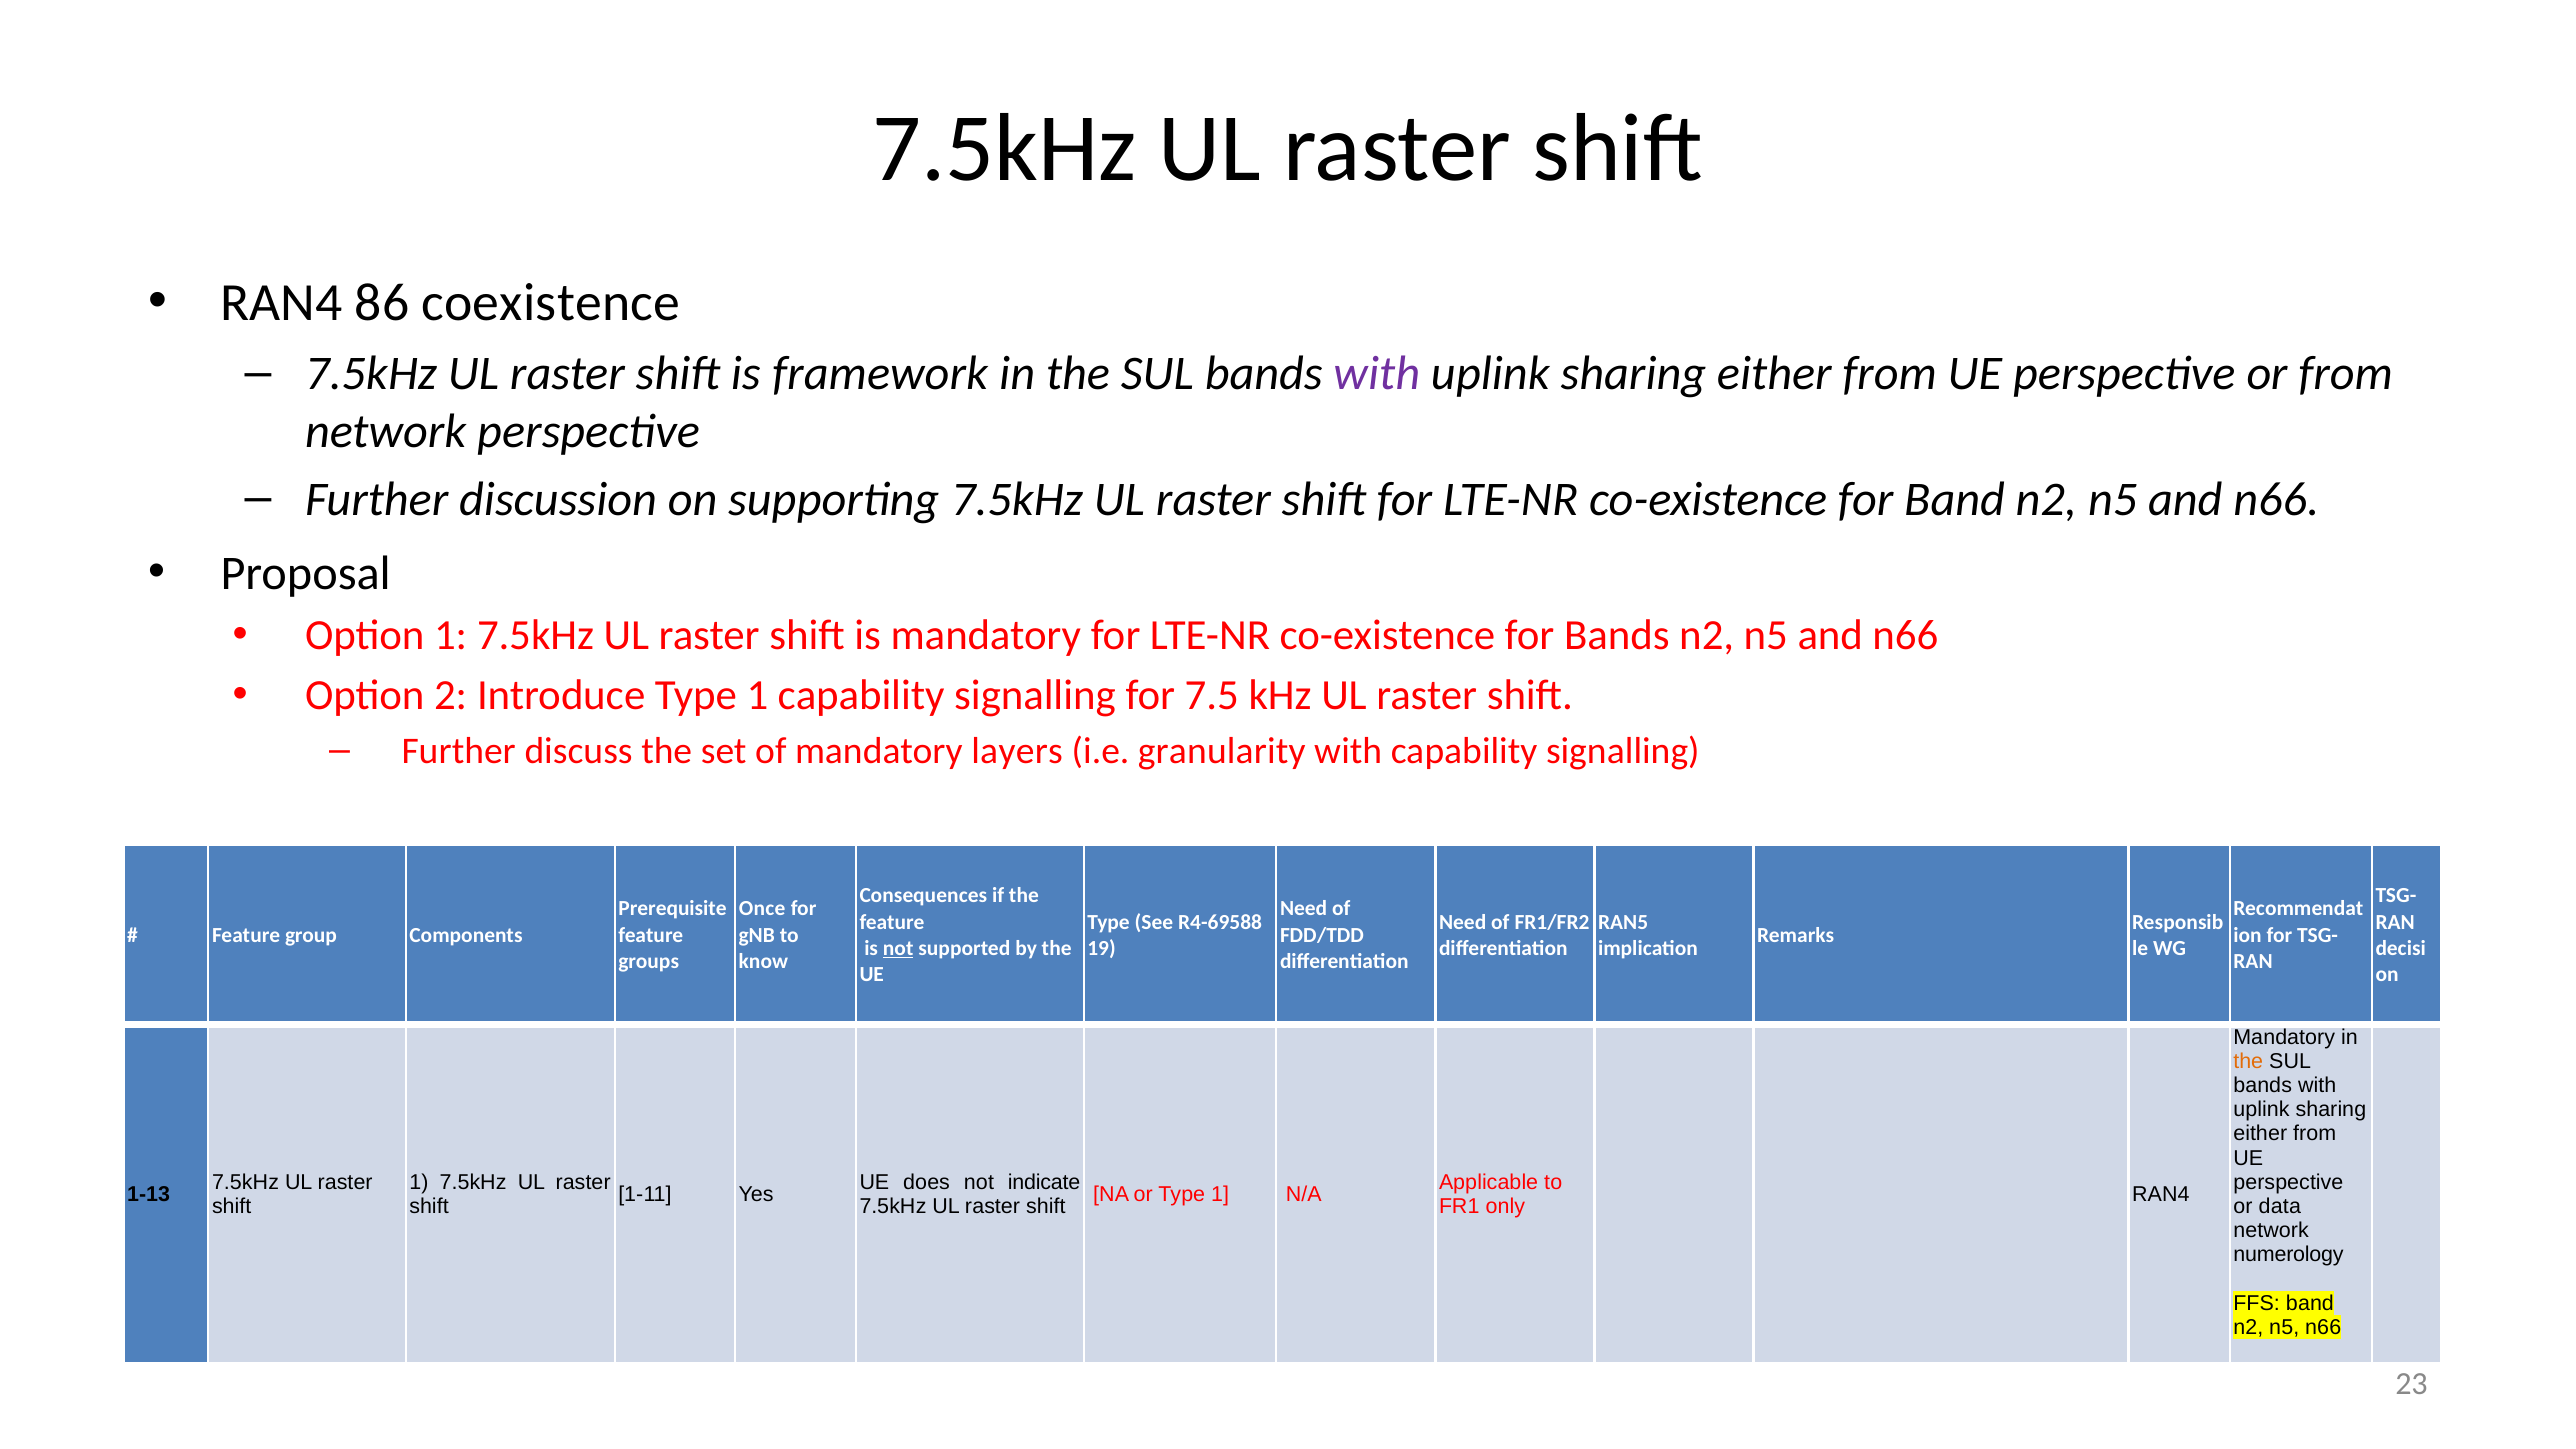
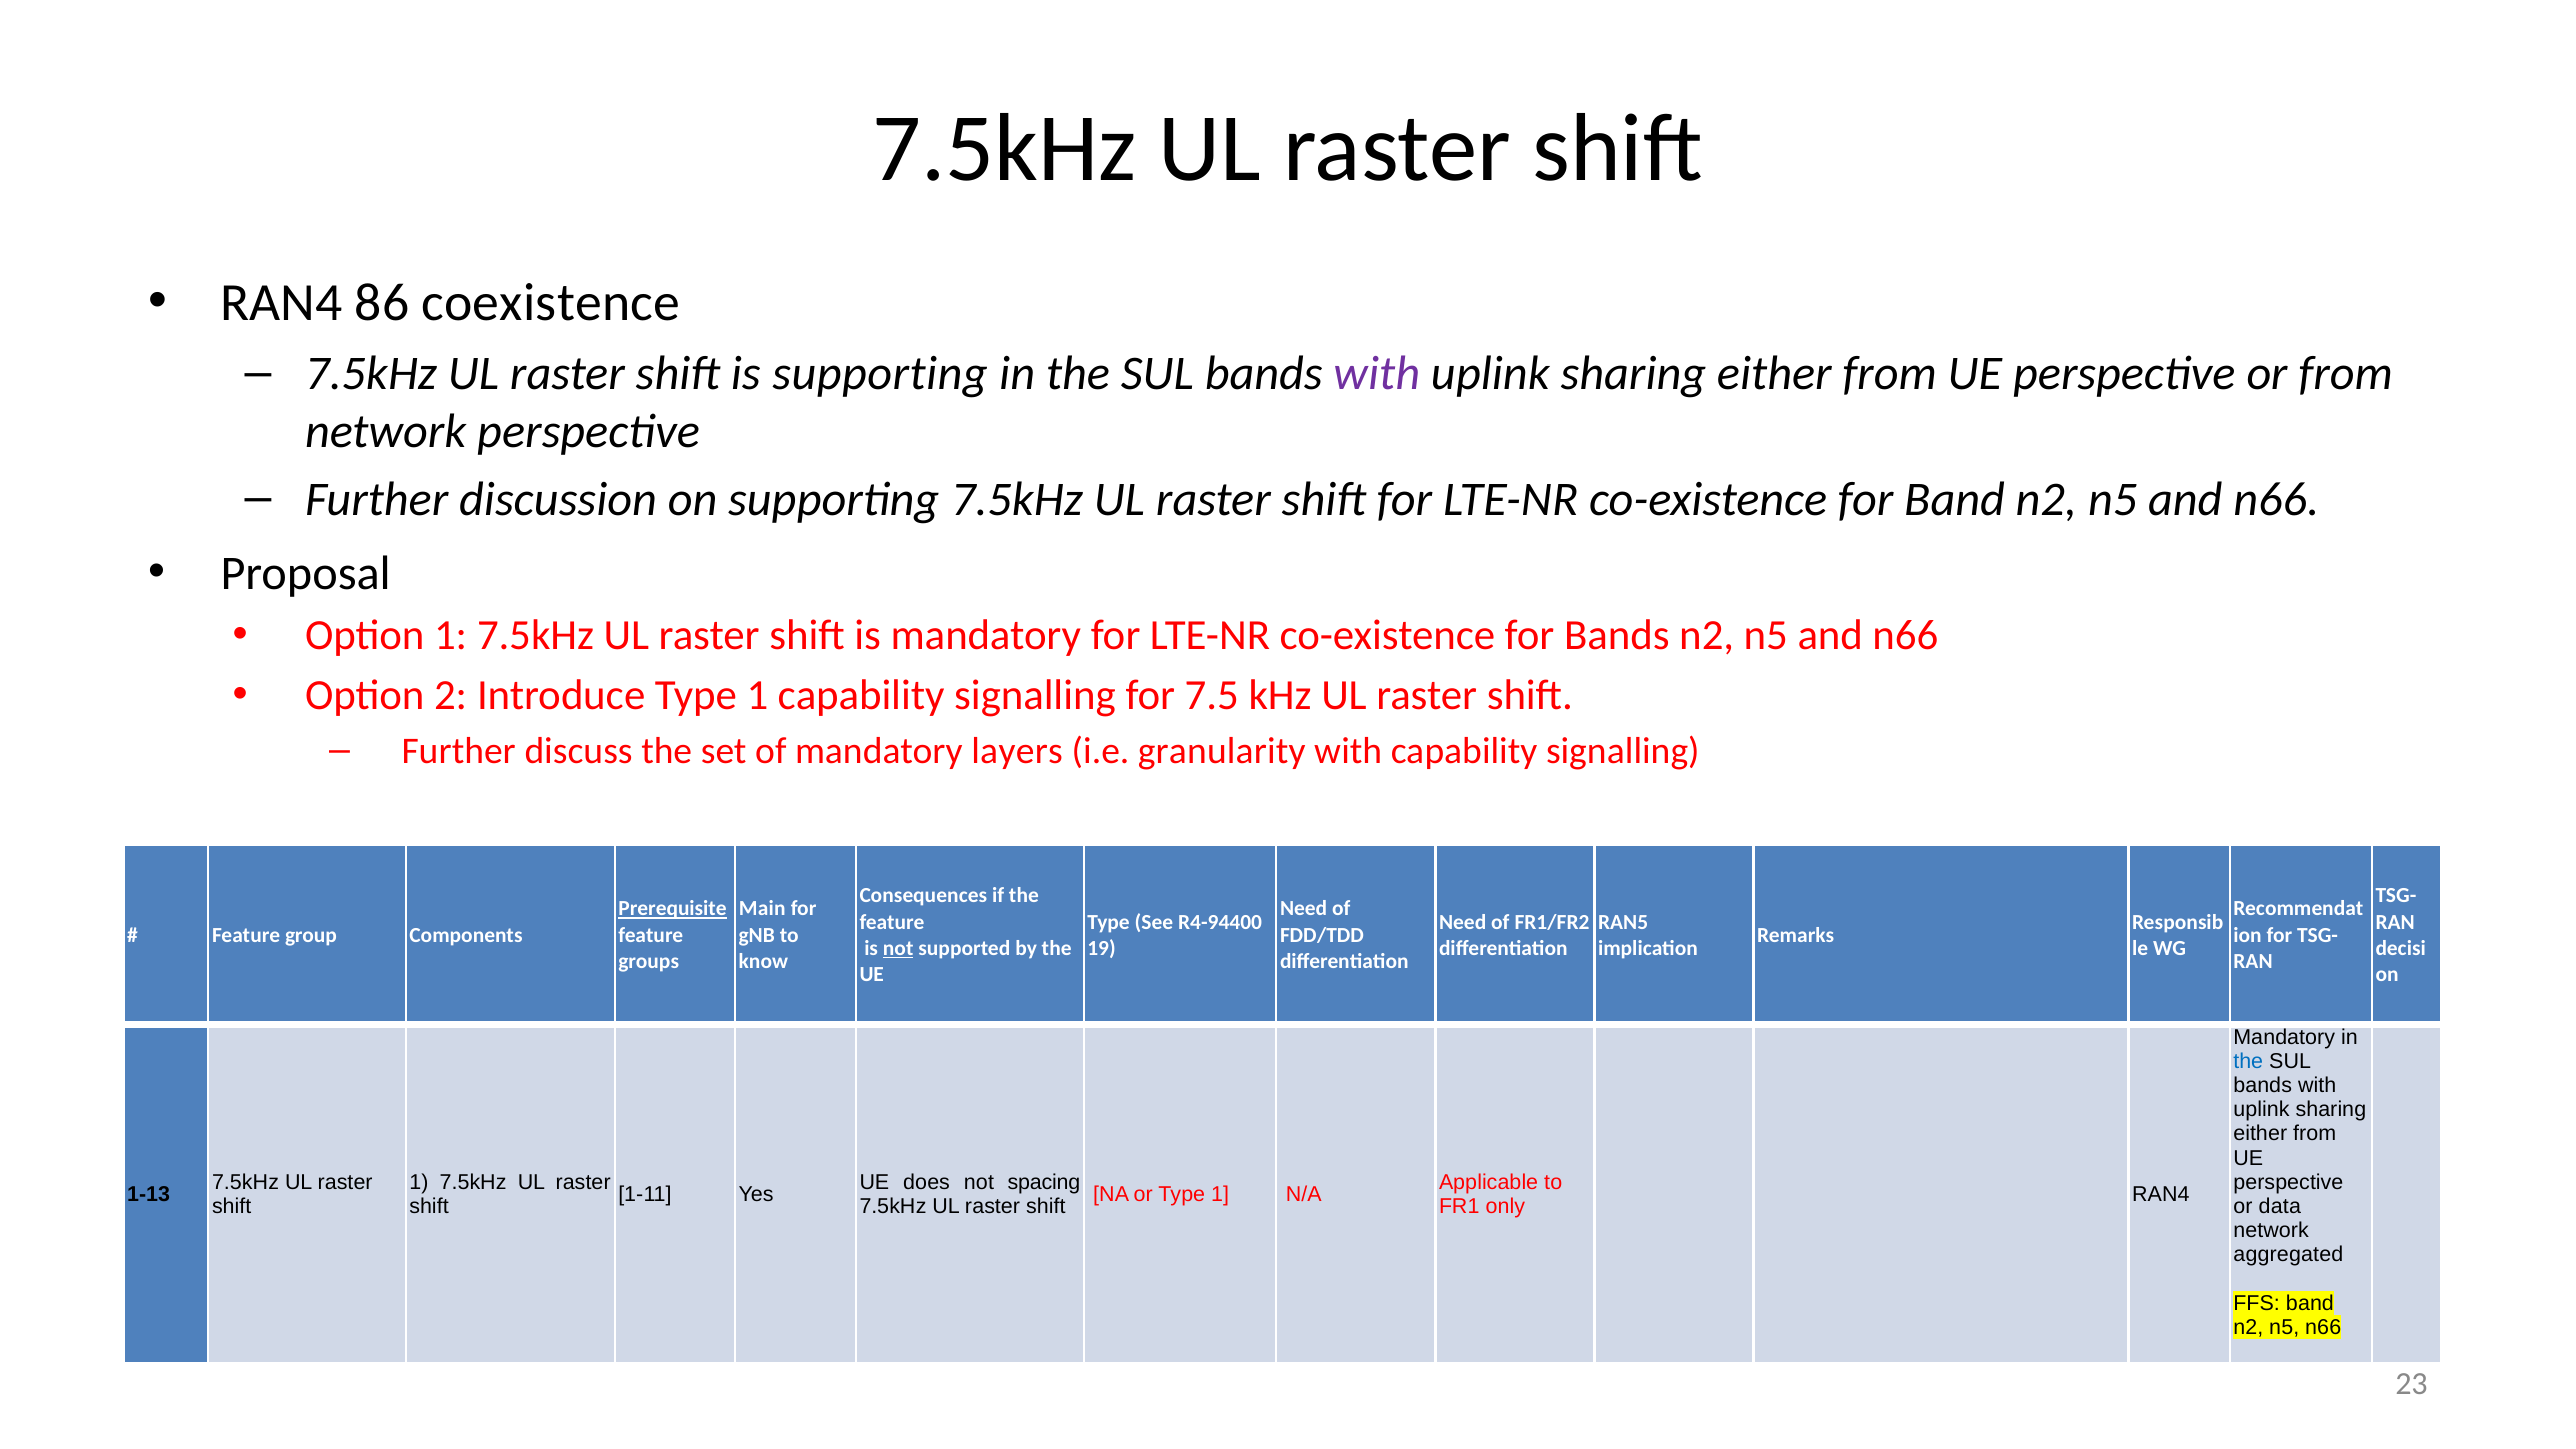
is framework: framework -> supporting
Prerequisite underline: none -> present
Once: Once -> Main
R4-69588: R4-69588 -> R4-94400
the at (2248, 1061) colour: orange -> blue
indicate: indicate -> spacing
numerology: numerology -> aggregated
